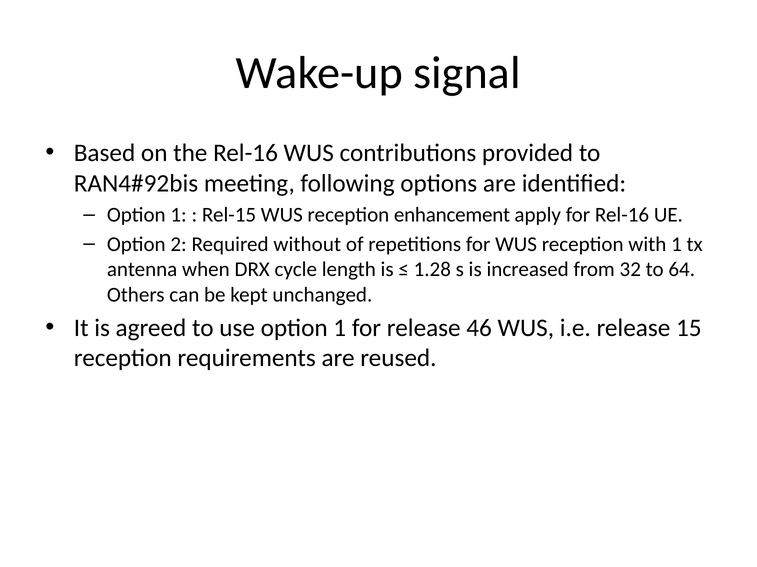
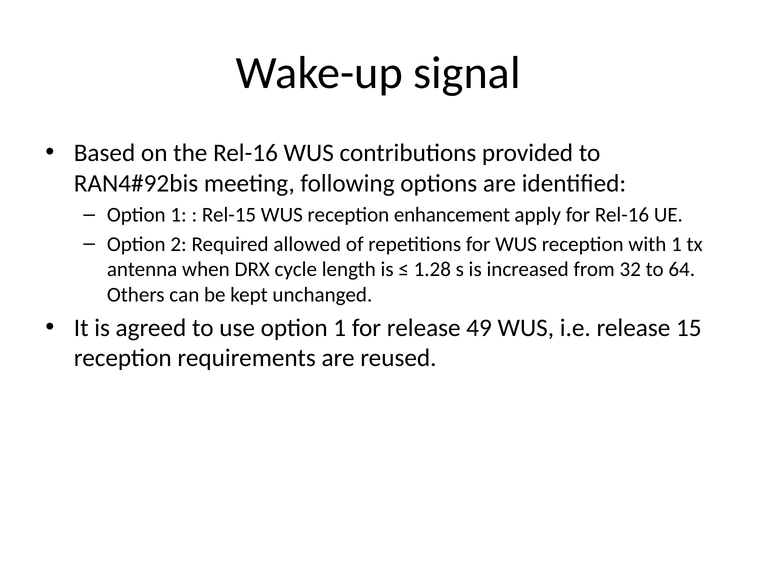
without: without -> allowed
46: 46 -> 49
